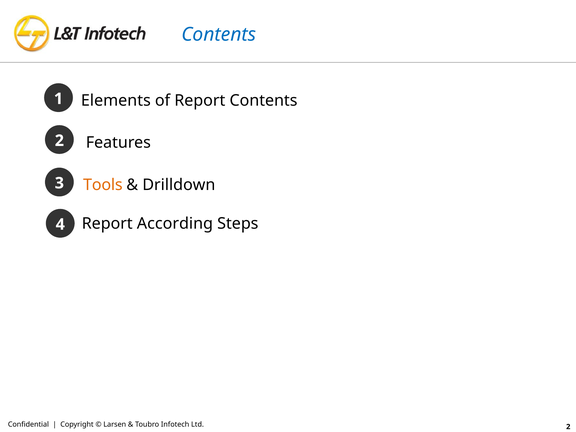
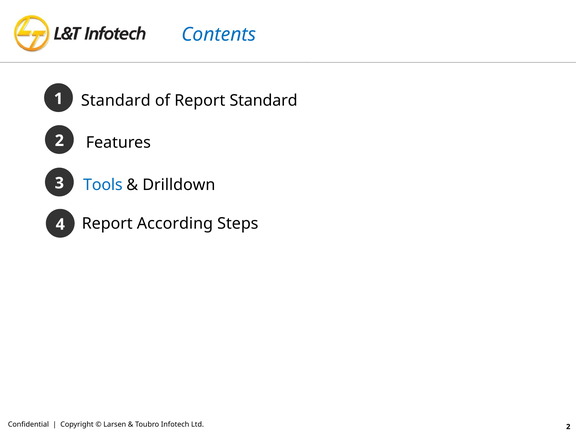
Elements at (116, 101): Elements -> Standard
Report Contents: Contents -> Standard
Tools colour: orange -> blue
